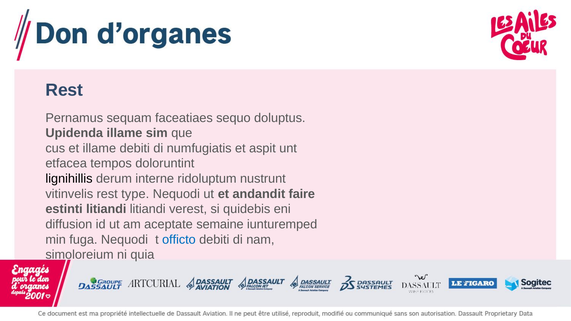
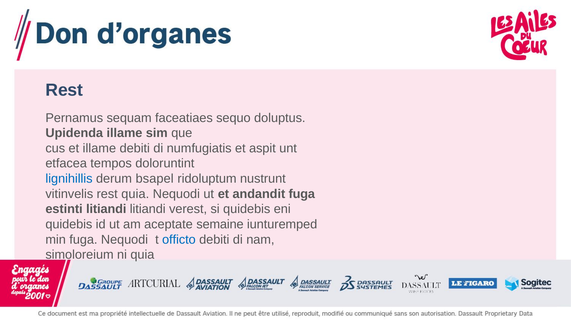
lignihillis colour: black -> blue
interne: interne -> bsapel
rest type: type -> quia
andandit faire: faire -> fuga
diffusion at (69, 224): diffusion -> quidebis
